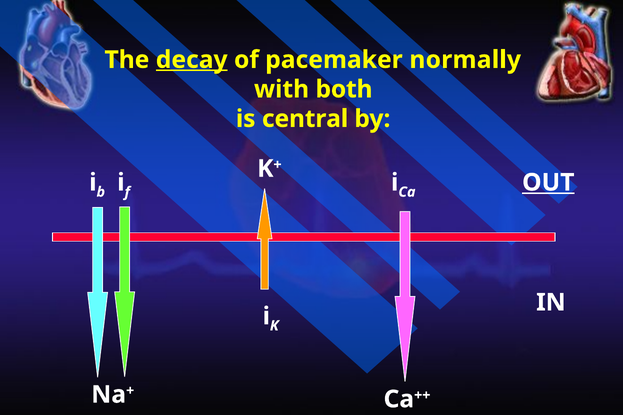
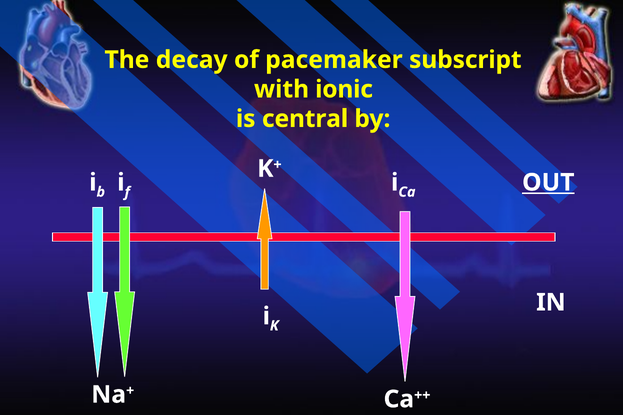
decay underline: present -> none
normally: normally -> subscript
both: both -> ionic
